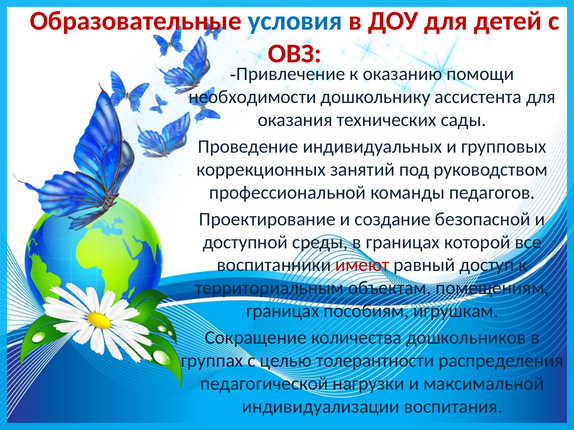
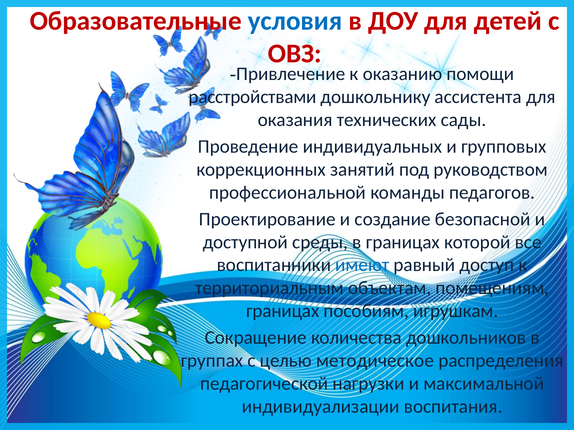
необходимости: необходимости -> расстройствами
имеют colour: red -> blue
толерантности: толерантности -> методическое
